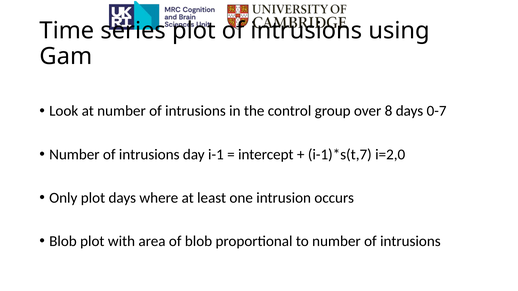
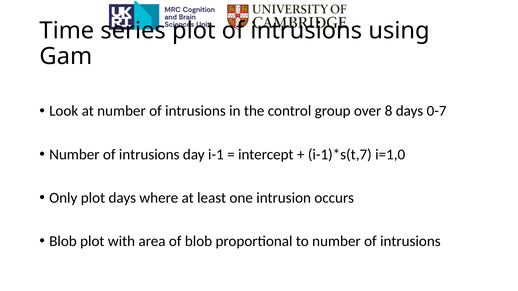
i=2,0: i=2,0 -> i=1,0
